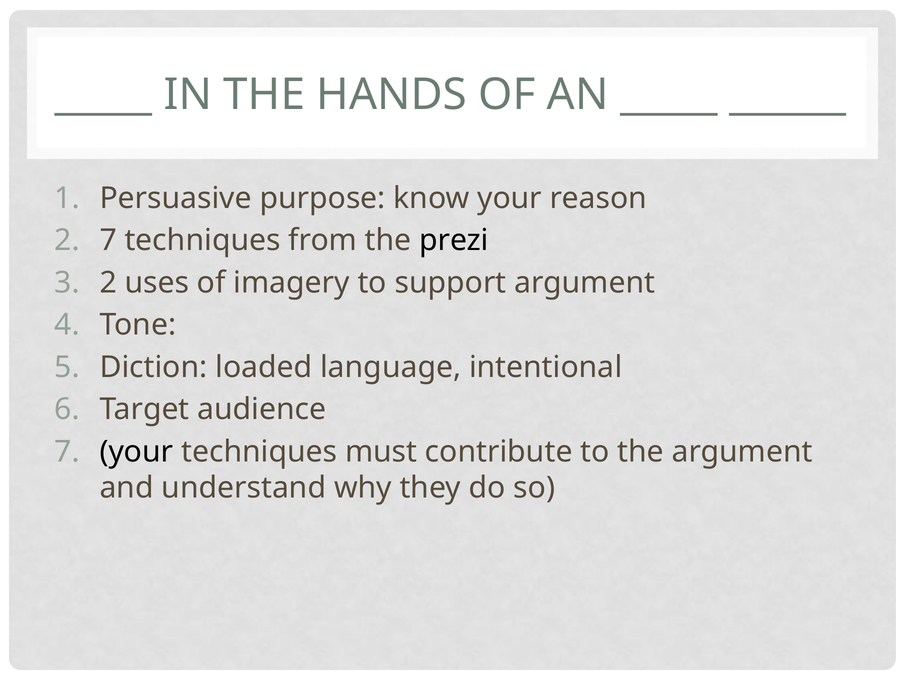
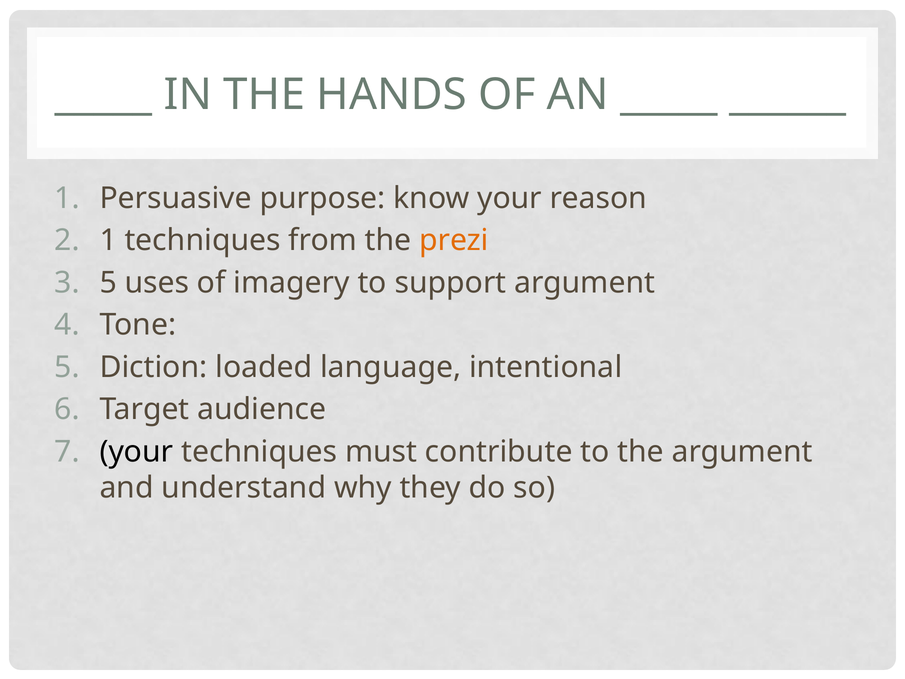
7 at (108, 240): 7 -> 1
prezi colour: black -> orange
3 2: 2 -> 5
